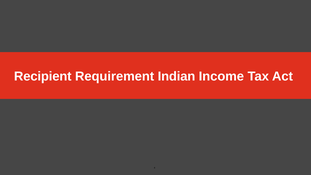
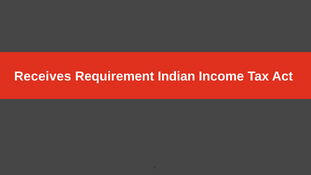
Recipient: Recipient -> Receives
